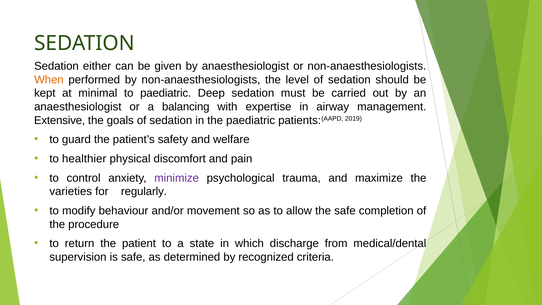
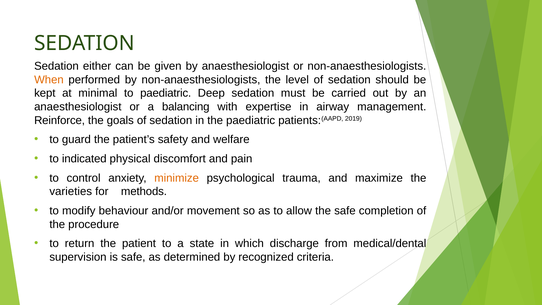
Extensive: Extensive -> Reinforce
healthier: healthier -> indicated
minimize colour: purple -> orange
regularly: regularly -> methods
